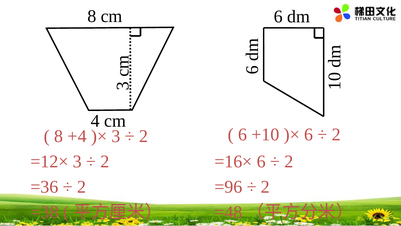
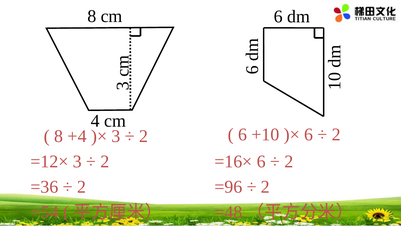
=38: =38 -> =54
